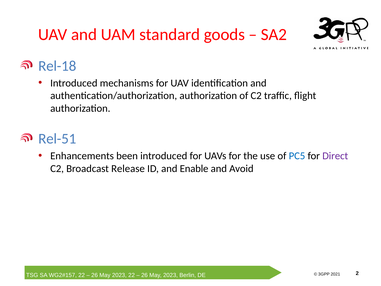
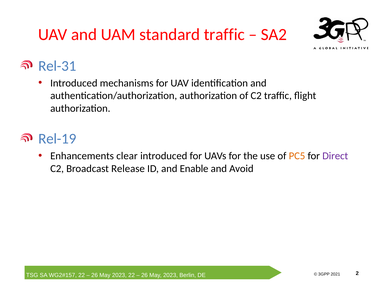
standard goods: goods -> traffic
Rel-18: Rel-18 -> Rel-31
Rel-51: Rel-51 -> Rel-19
been: been -> clear
PC5 colour: blue -> orange
